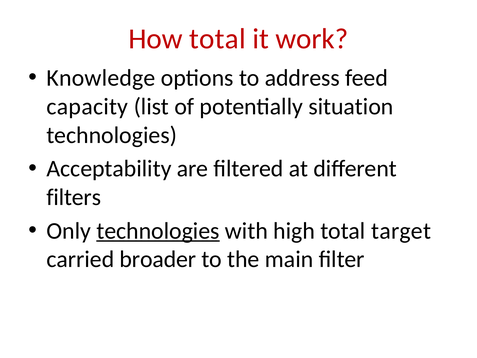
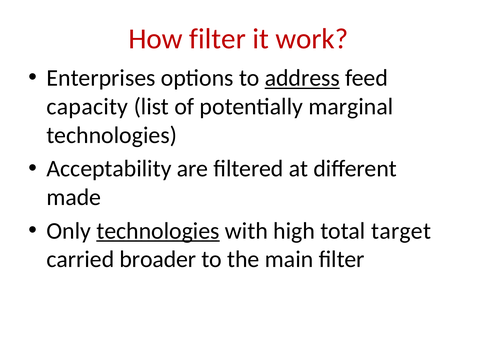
How total: total -> filter
Knowledge: Knowledge -> Enterprises
address underline: none -> present
situation: situation -> marginal
filters: filters -> made
